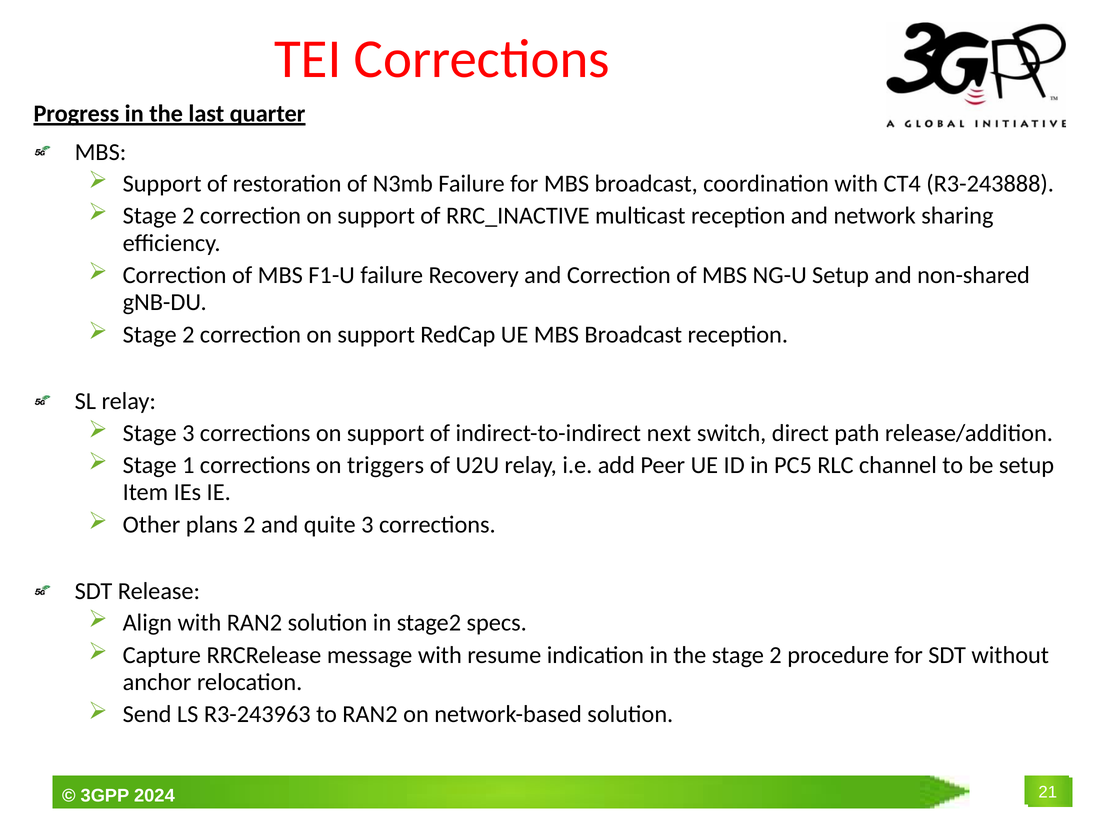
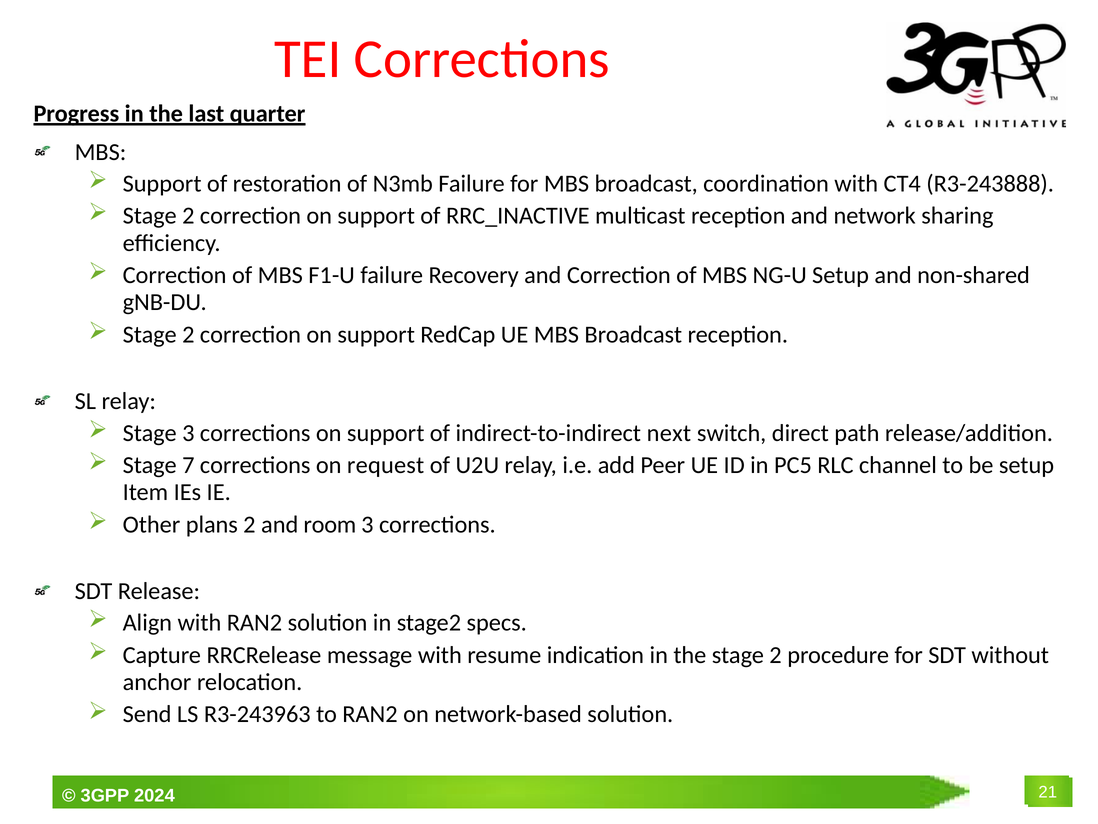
1: 1 -> 7
triggers: triggers -> request
quite: quite -> room
